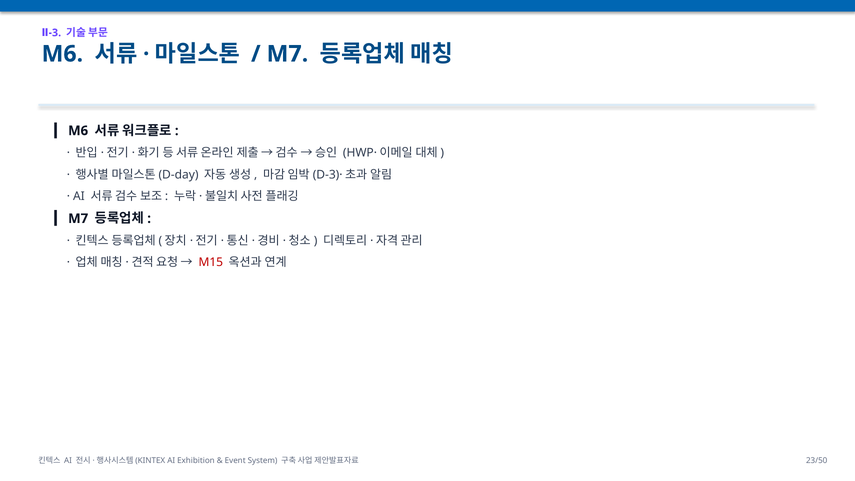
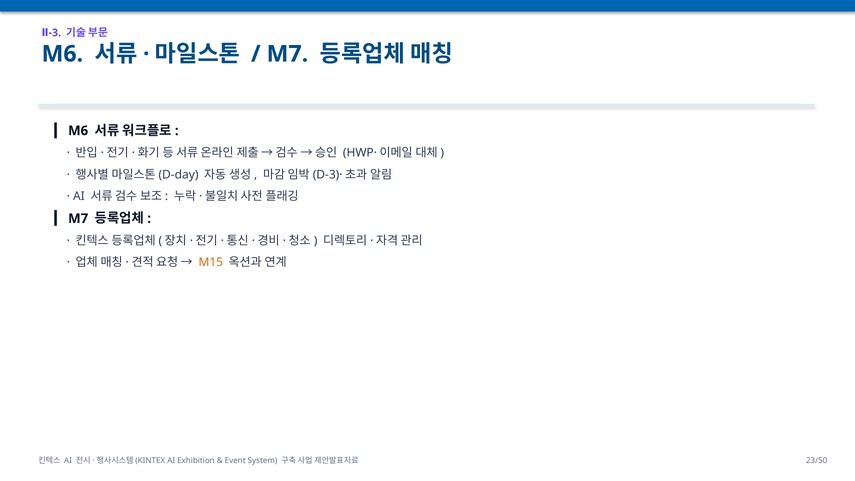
M15 colour: red -> orange
